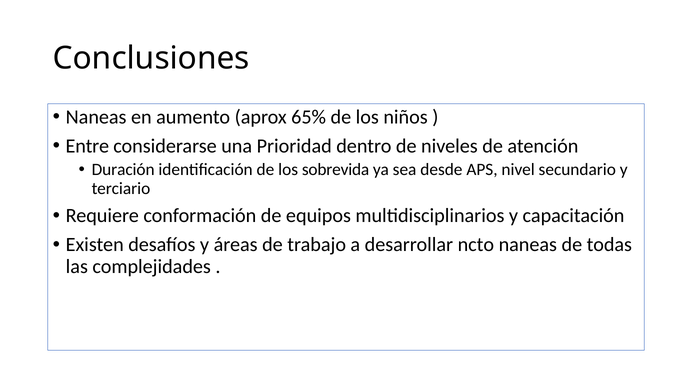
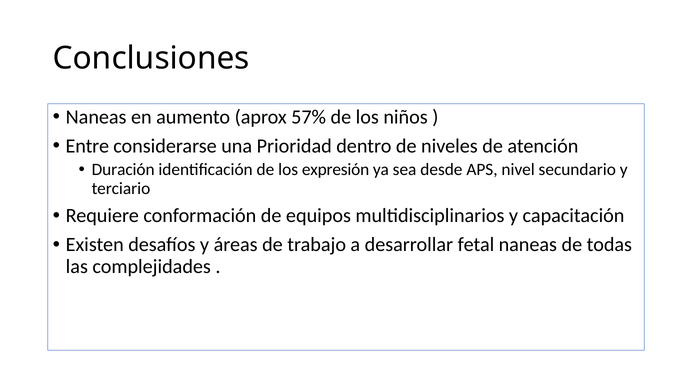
65%: 65% -> 57%
sobrevida: sobrevida -> expresión
ncto: ncto -> fetal
